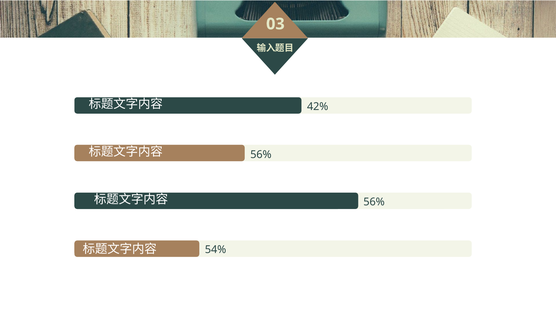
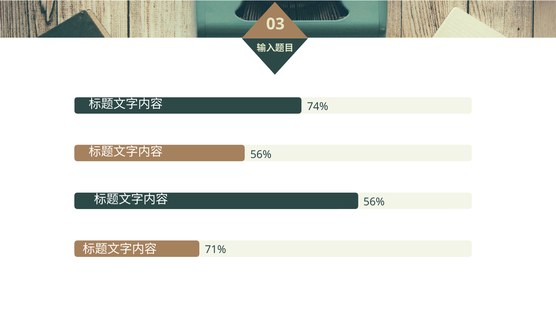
42%: 42% -> 74%
54%: 54% -> 71%
